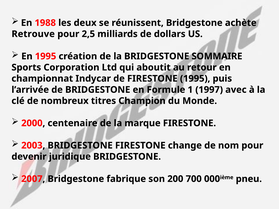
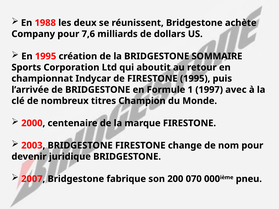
Retrouve: Retrouve -> Company
2,5: 2,5 -> 7,6
700: 700 -> 070
